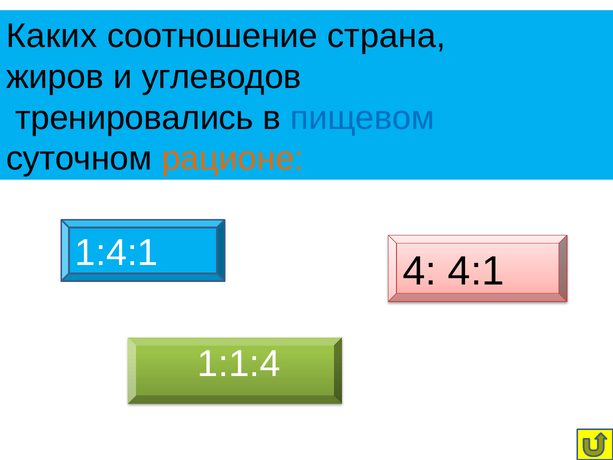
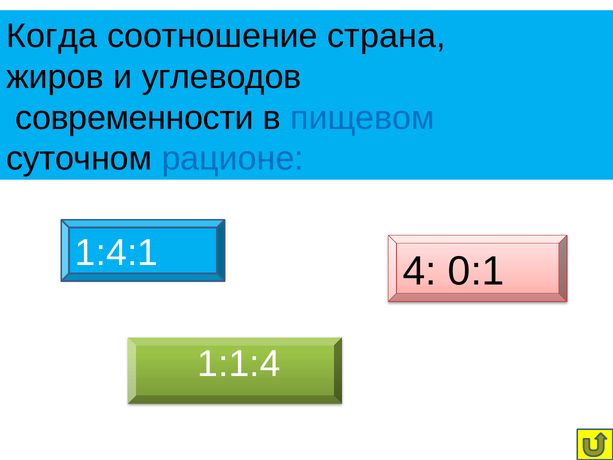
Каких: Каких -> Когда
тренировались: тренировались -> современности
рационе colour: orange -> blue
4:1: 4:1 -> 0:1
